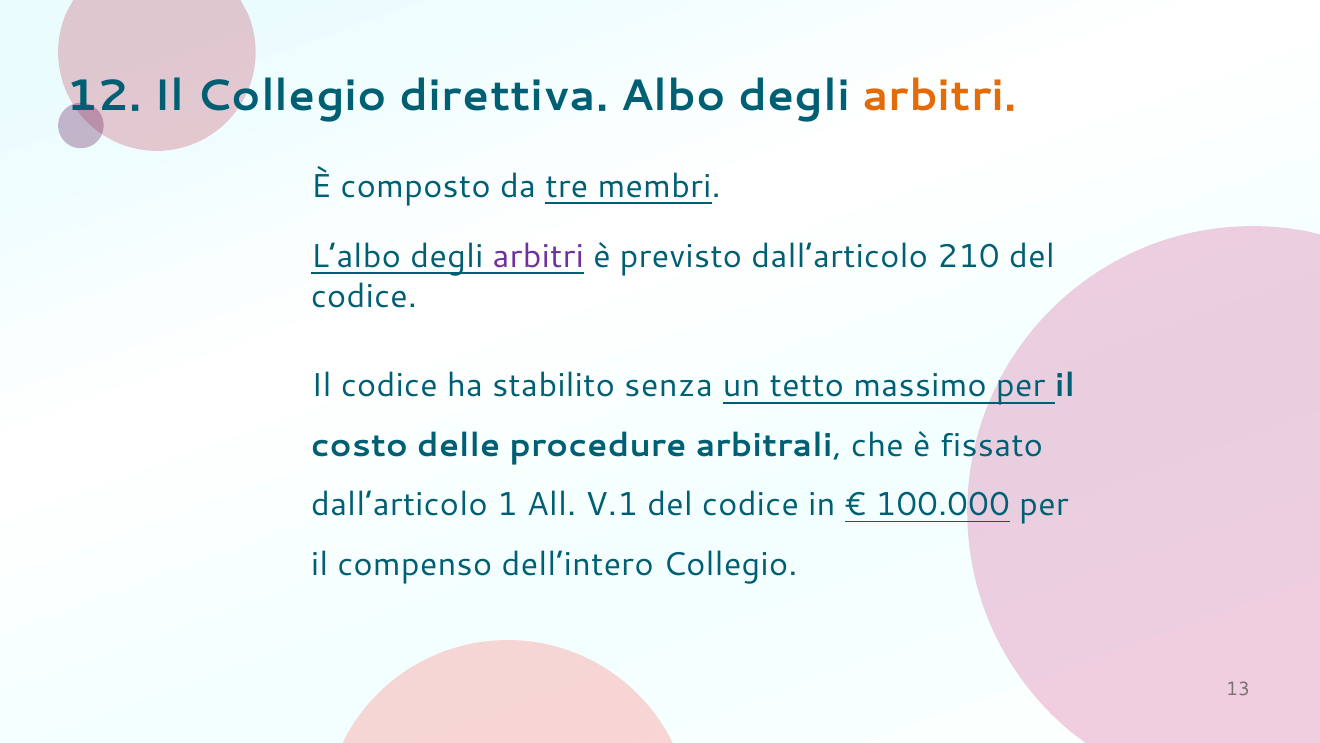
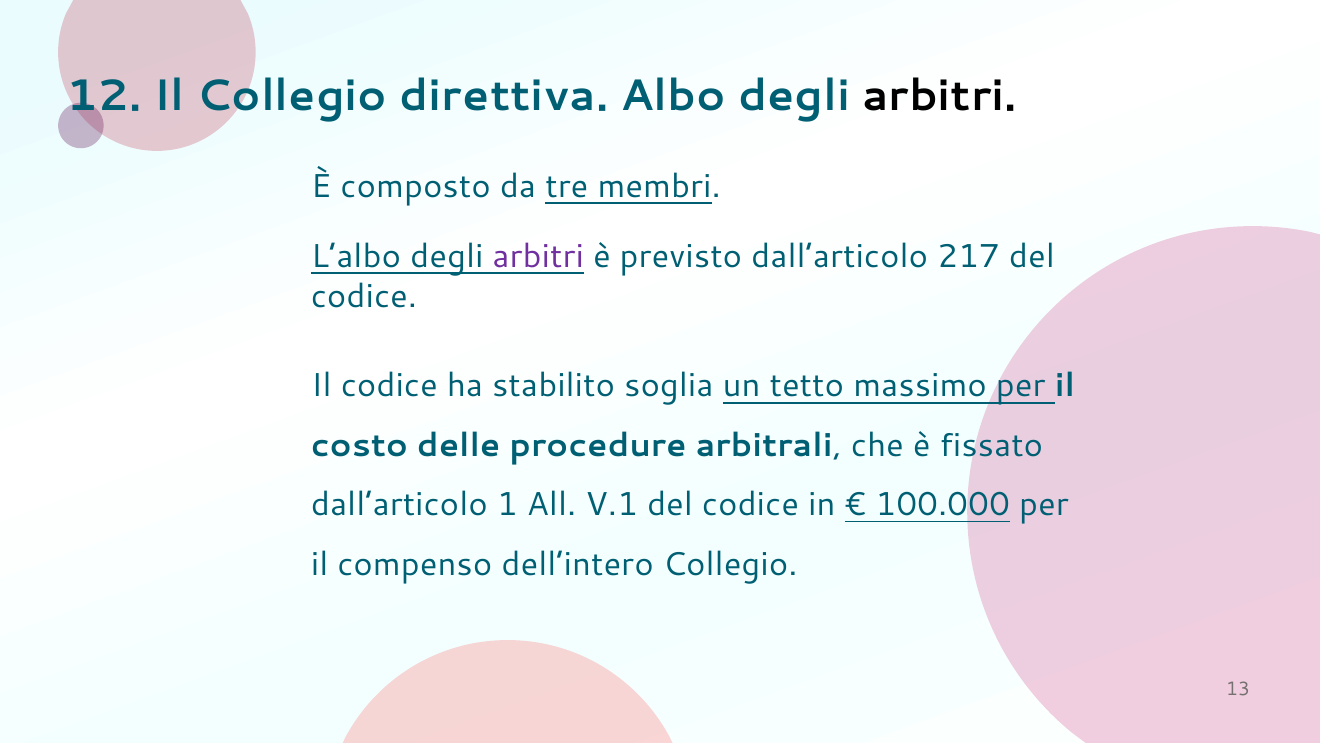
arbitri at (939, 96) colour: orange -> black
210: 210 -> 217
senza: senza -> soglia
